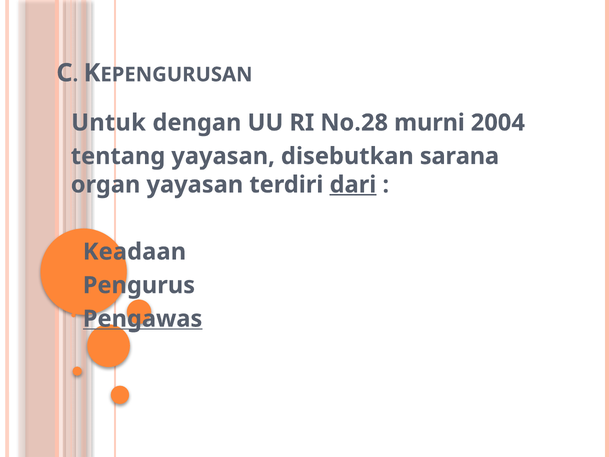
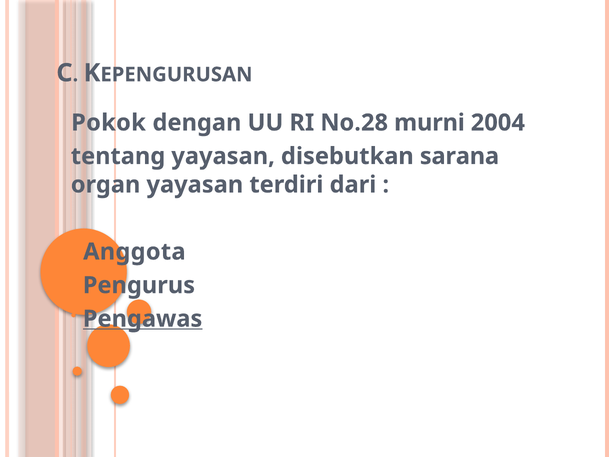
Untuk: Untuk -> Pokok
dari underline: present -> none
Keadaan: Keadaan -> Anggota
